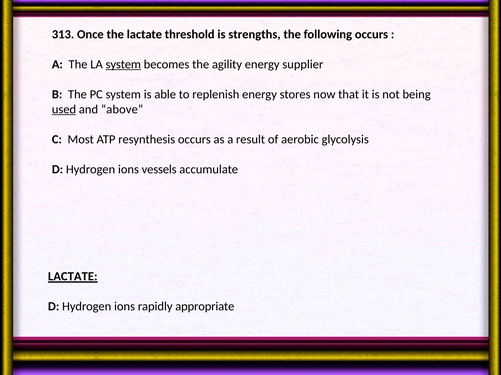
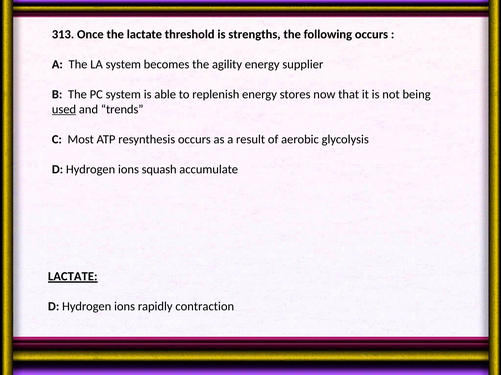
system at (123, 64) underline: present -> none
above: above -> trends
vessels: vessels -> squash
appropriate: appropriate -> contraction
